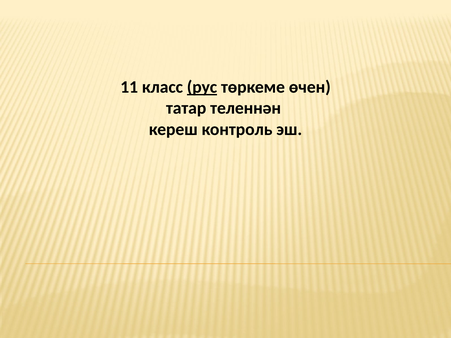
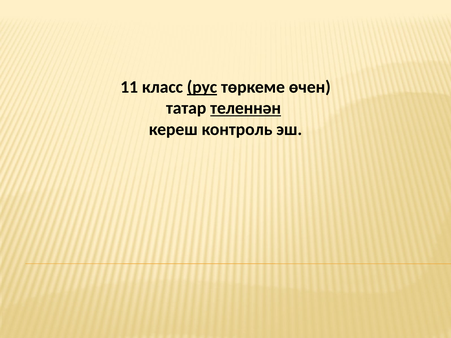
теленнән underline: none -> present
